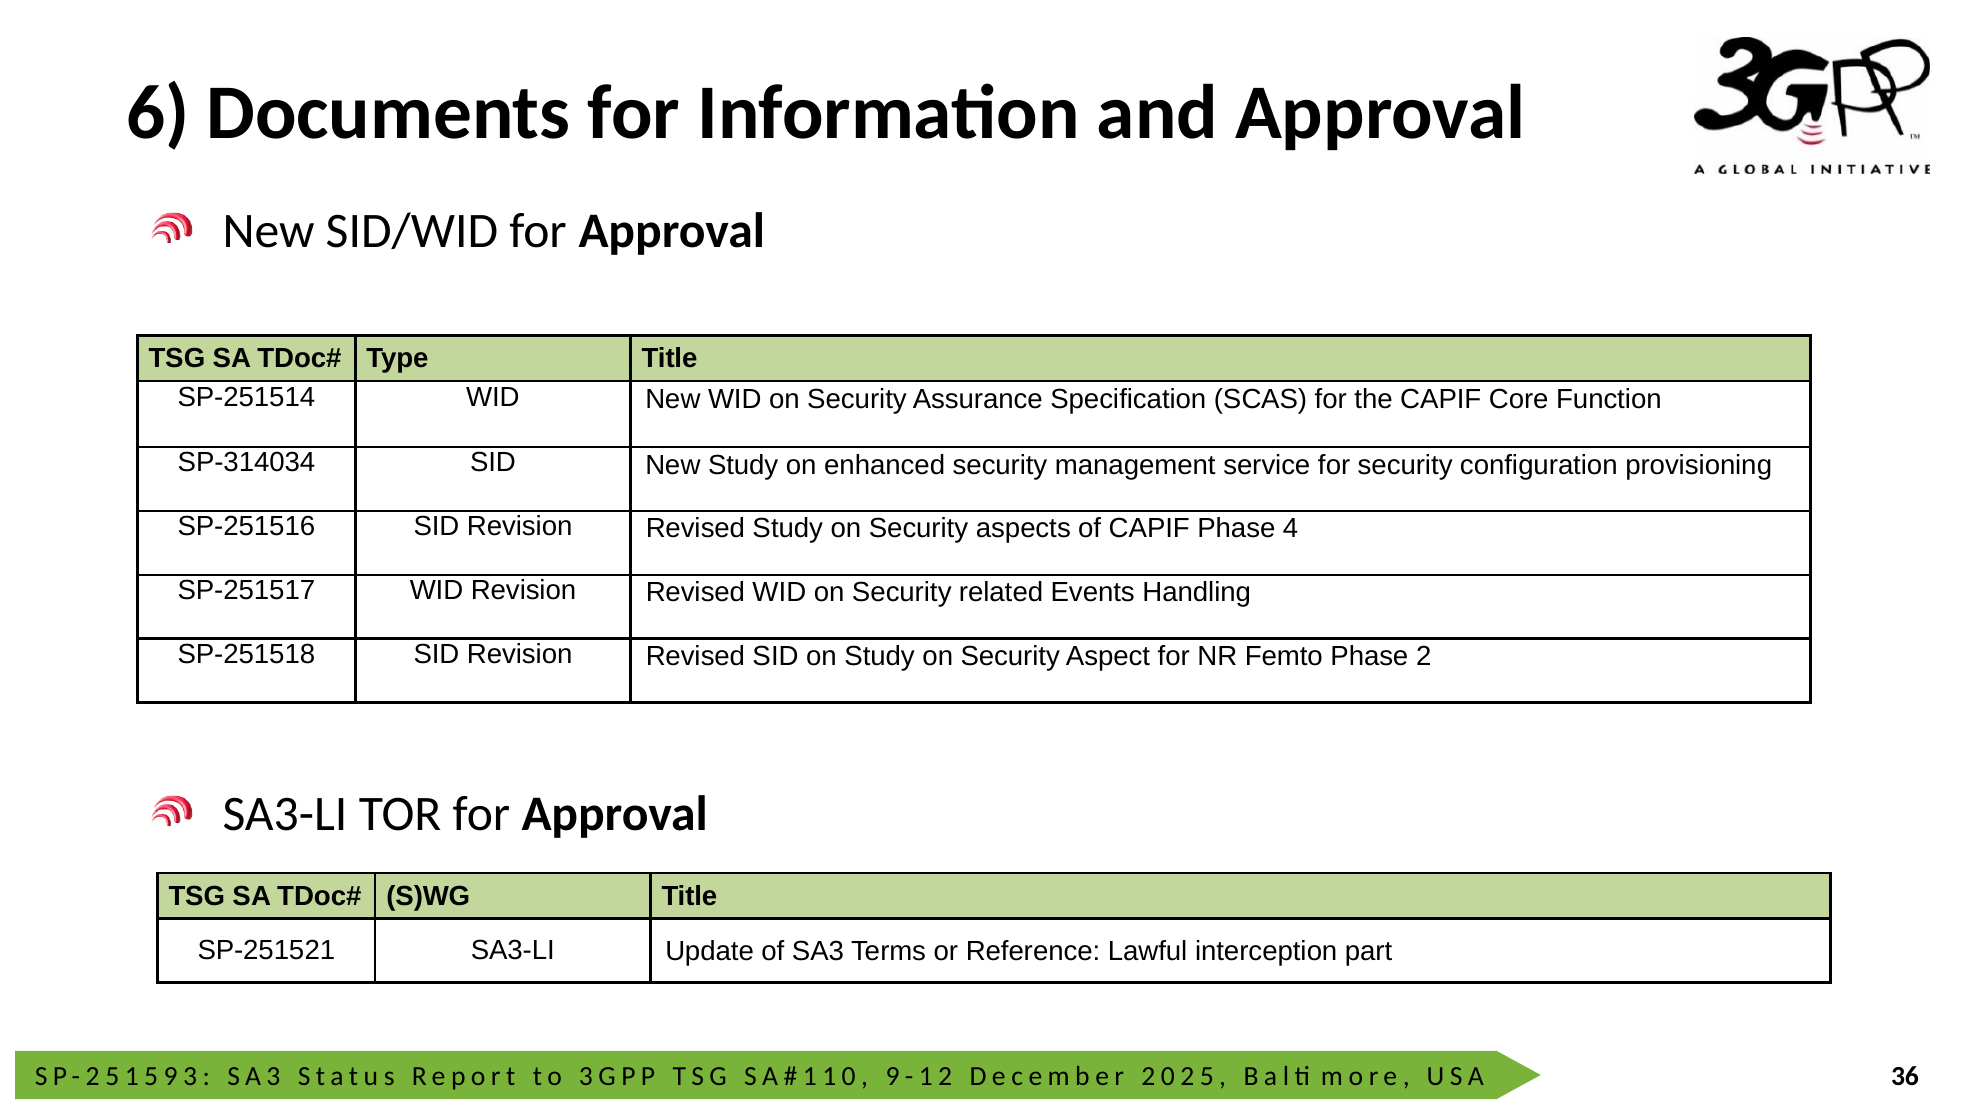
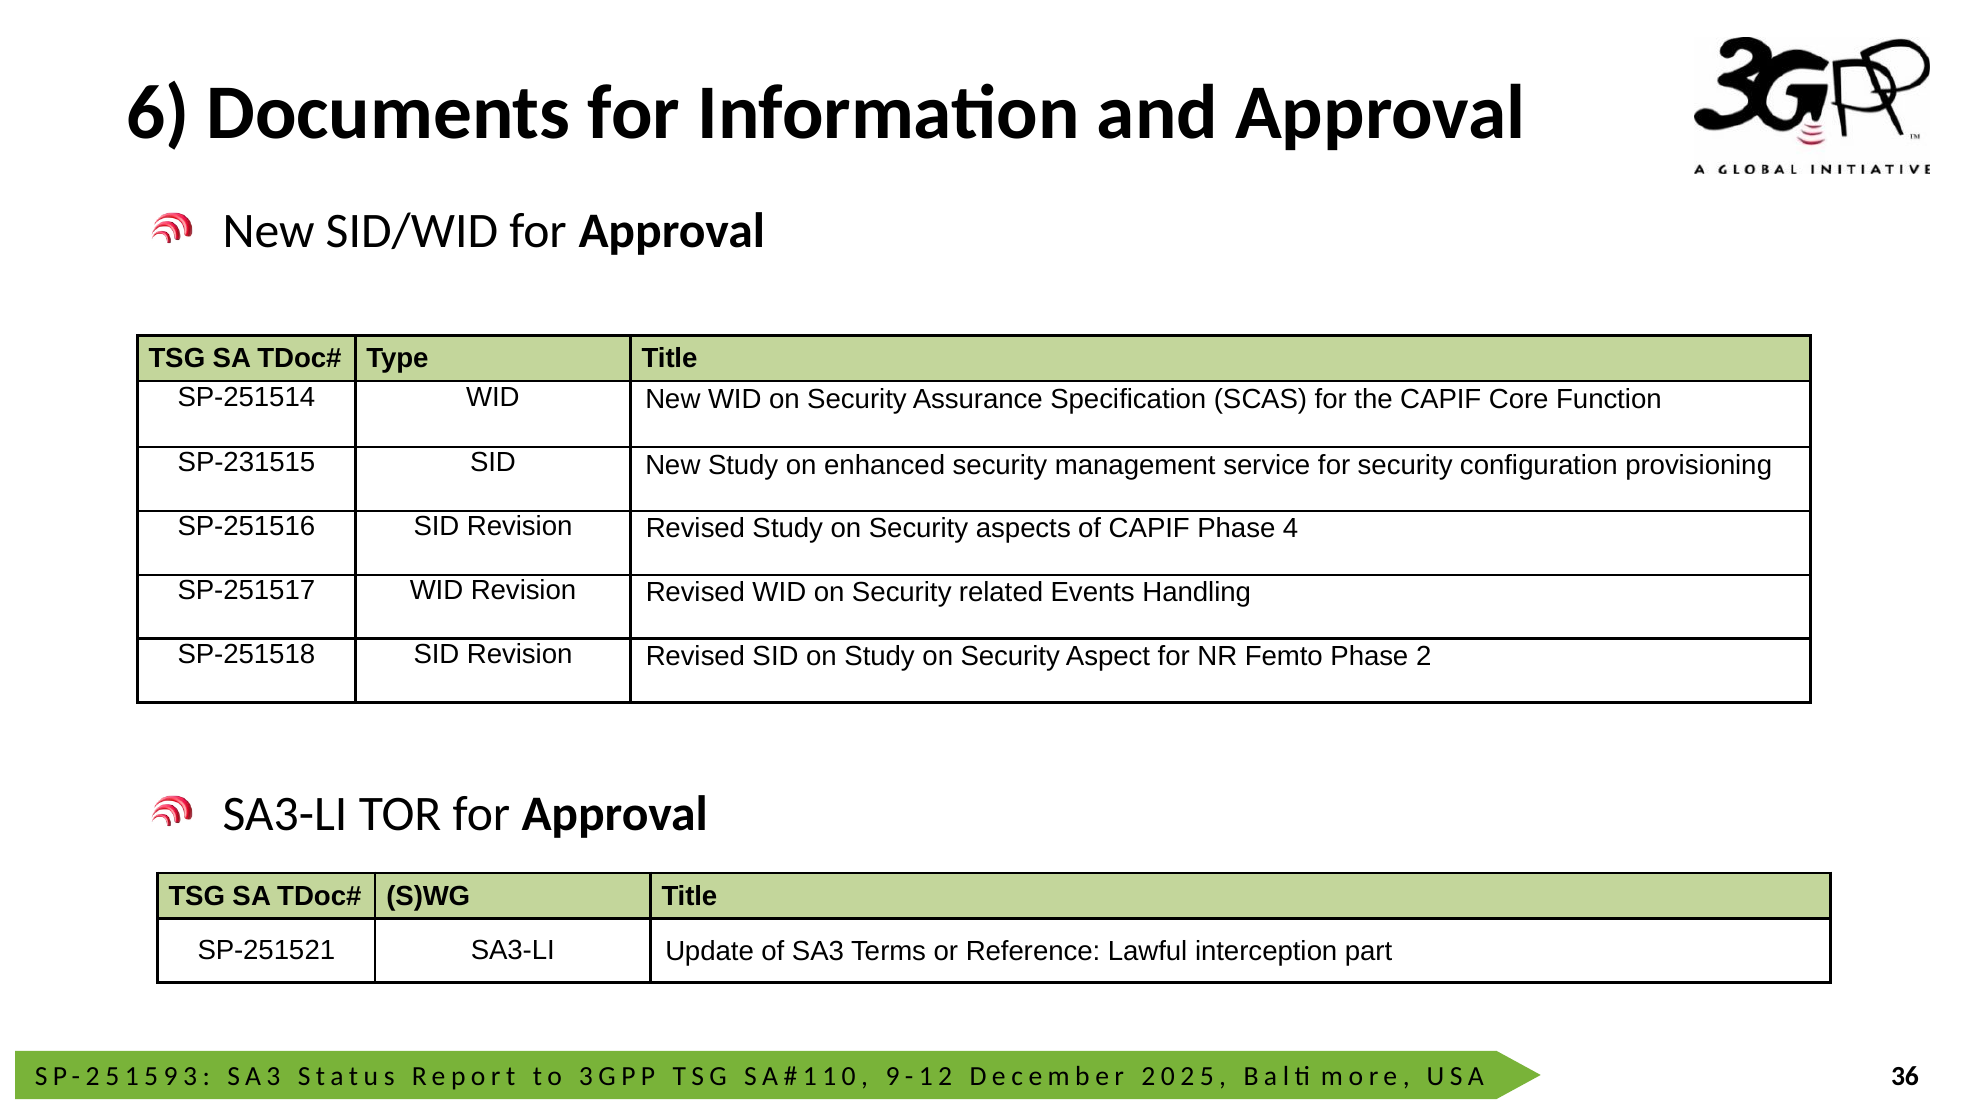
SP-314034: SP-314034 -> SP-231515
